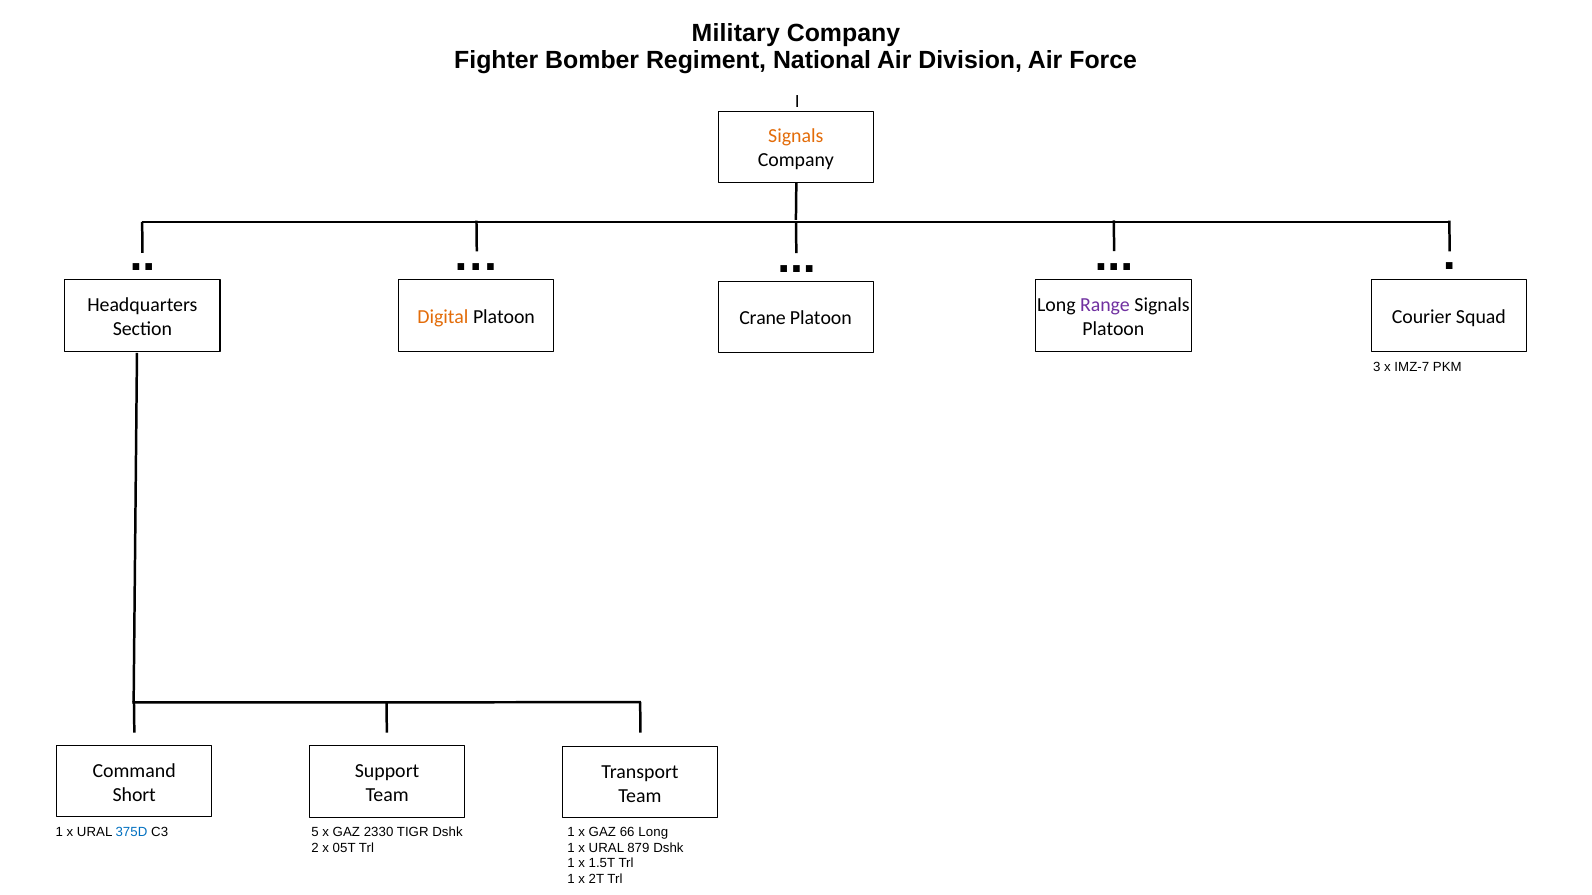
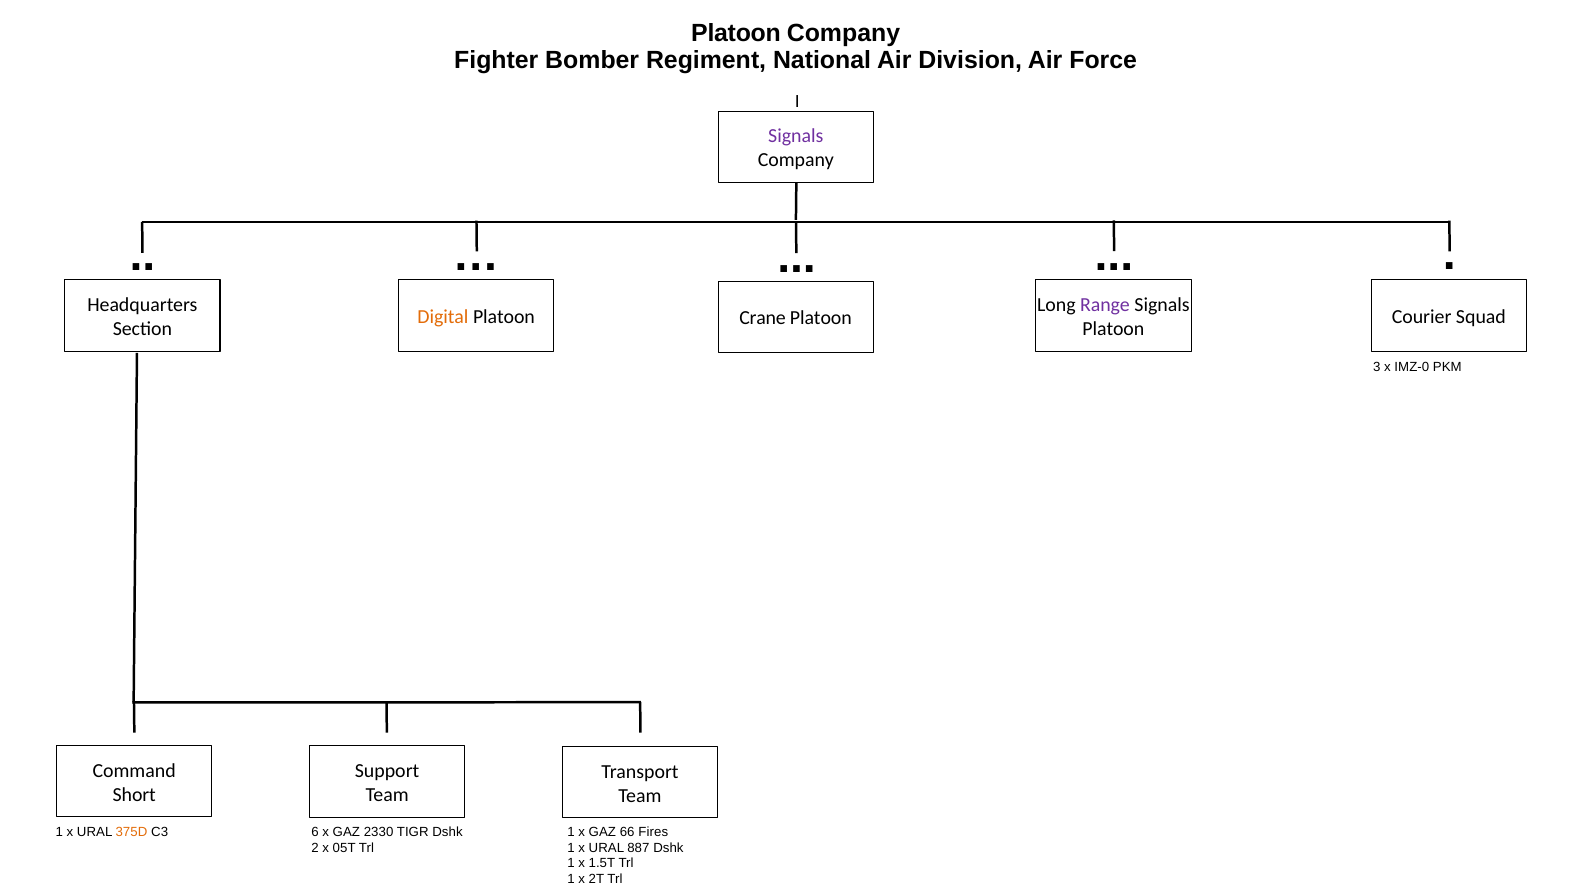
Military at (736, 33): Military -> Platoon
Signals at (796, 136) colour: orange -> purple
IMZ-7: IMZ-7 -> IMZ-0
375D colour: blue -> orange
5: 5 -> 6
66 Long: Long -> Fires
879: 879 -> 887
